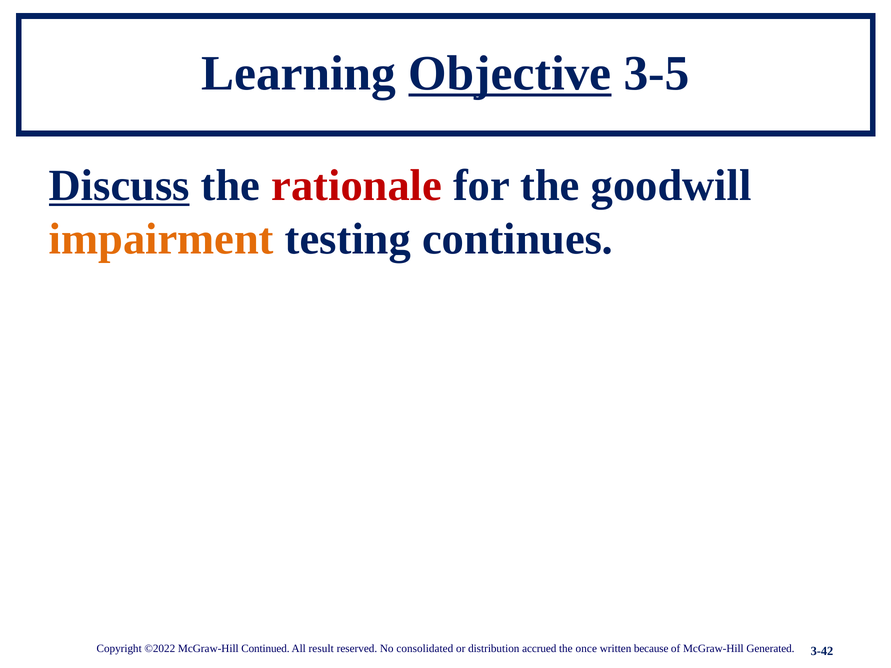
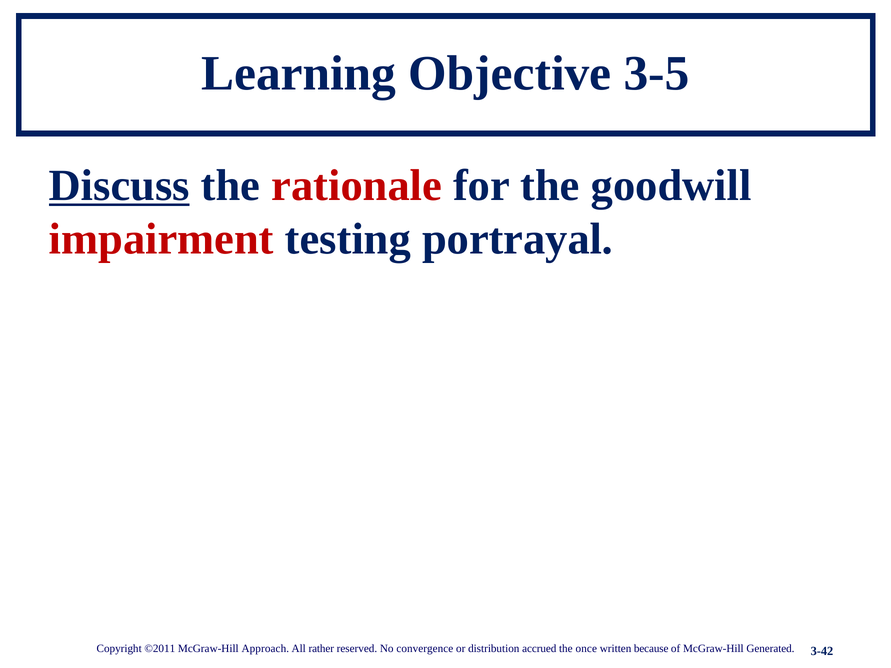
Objective underline: present -> none
impairment colour: orange -> red
continues: continues -> portrayal
©2022: ©2022 -> ©2011
Continued: Continued -> Approach
result: result -> rather
consolidated: consolidated -> convergence
